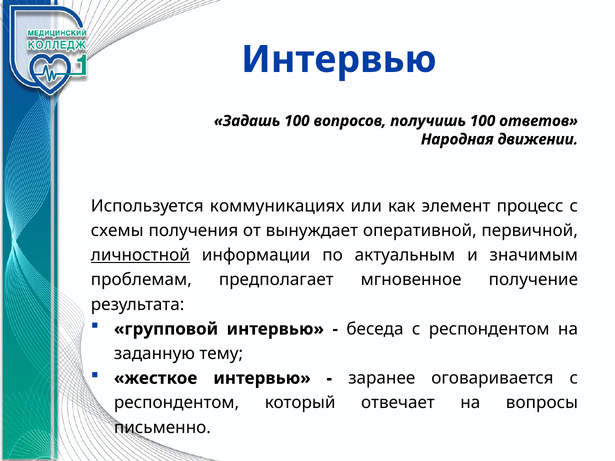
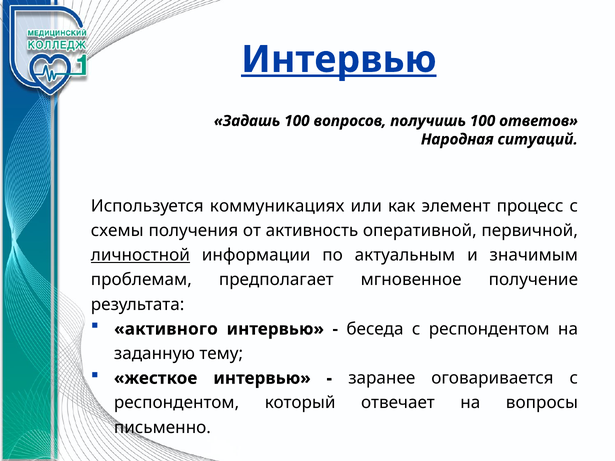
Интервью at (339, 60) underline: none -> present
движении: движении -> ситуаций
вынуждает: вынуждает -> активность
групповой: групповой -> активного
